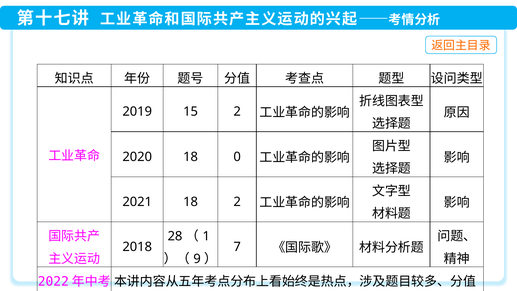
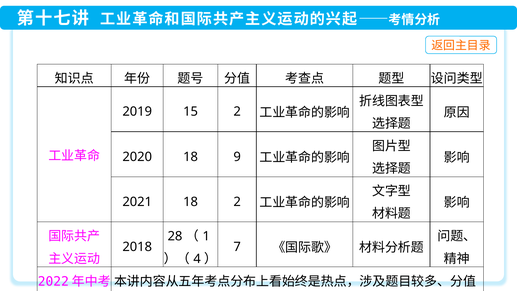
0: 0 -> 9
9: 9 -> 4
